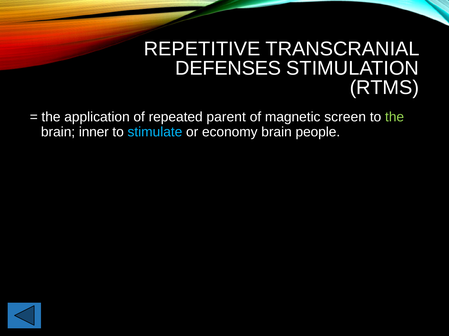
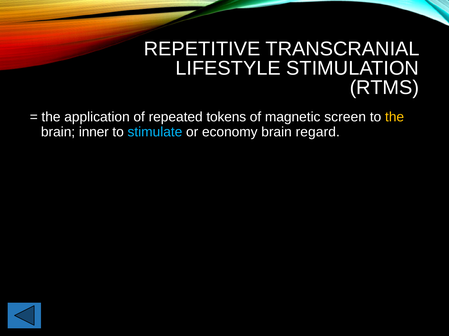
DEFENSES: DEFENSES -> LIFESTYLE
parent: parent -> tokens
the at (395, 117) colour: light green -> yellow
people: people -> regard
